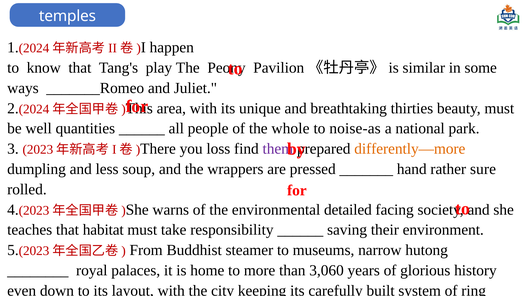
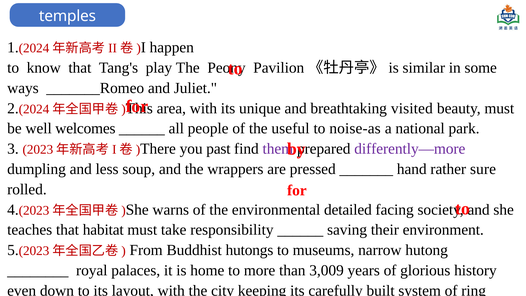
thirties: thirties -> visited
quantities: quantities -> welcomes
whole: whole -> useful
loss: loss -> past
differently—more colour: orange -> purple
steamer: steamer -> hutongs
3,060: 3,060 -> 3,009
